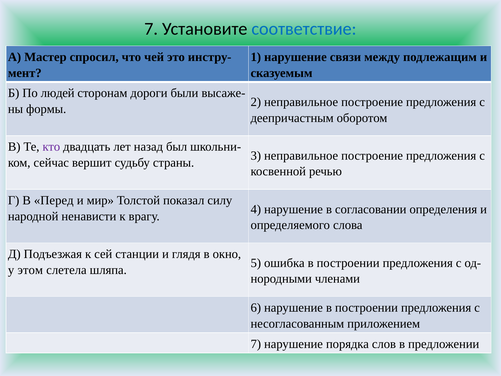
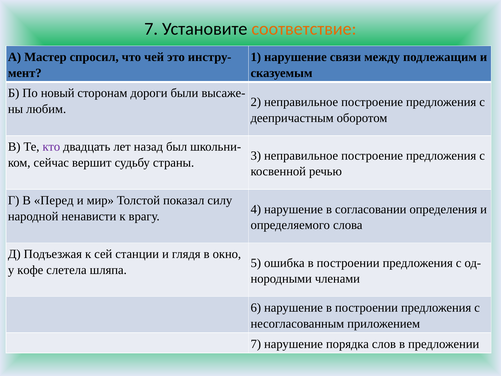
соответствие colour: blue -> orange
людей: людей -> новый
формы: формы -> любим
этом: этом -> кофе
